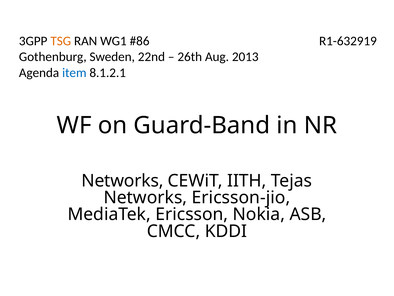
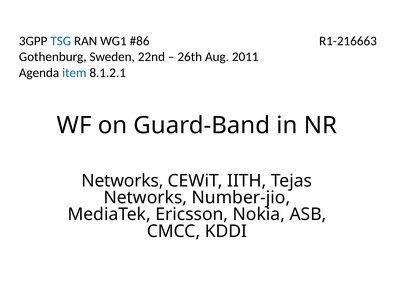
TSG colour: orange -> blue
R1-632919: R1-632919 -> R1-216663
2013: 2013 -> 2011
Ericsson-jio: Ericsson-jio -> Number-jio
